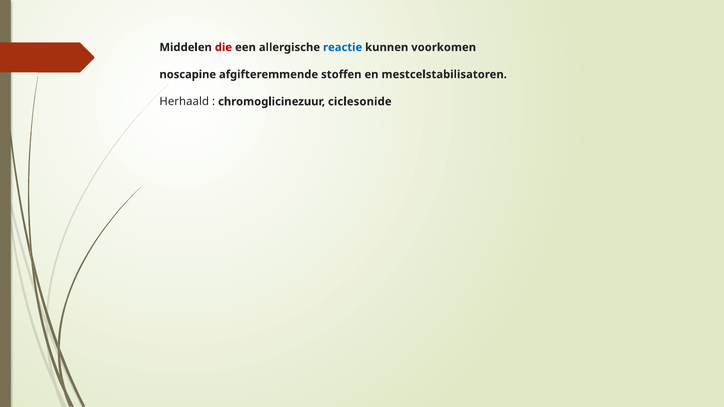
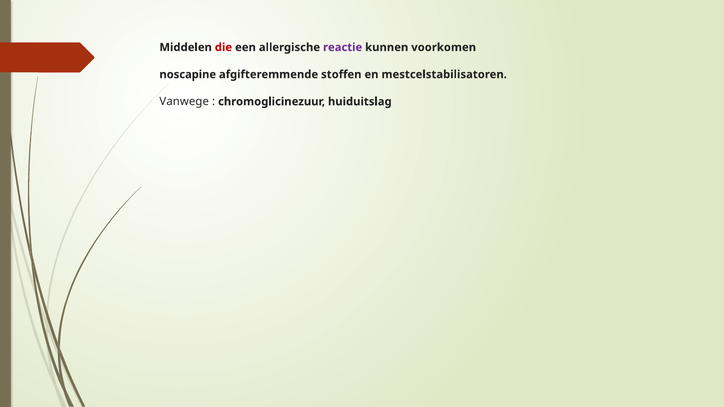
reactie colour: blue -> purple
Herhaald: Herhaald -> Vanwege
ciclesonide: ciclesonide -> huiduitslag
